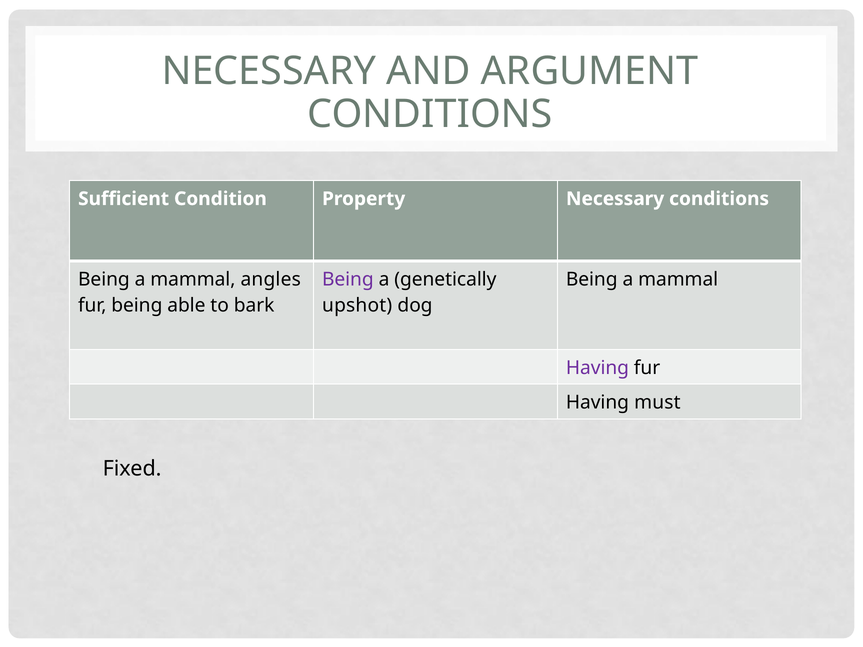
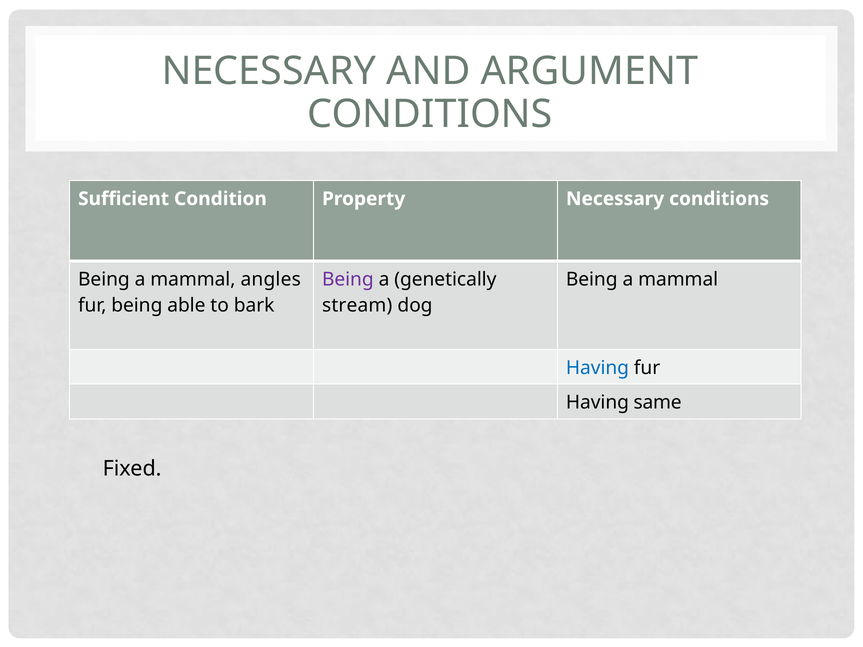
upshot: upshot -> stream
Having at (597, 368) colour: purple -> blue
must: must -> same
